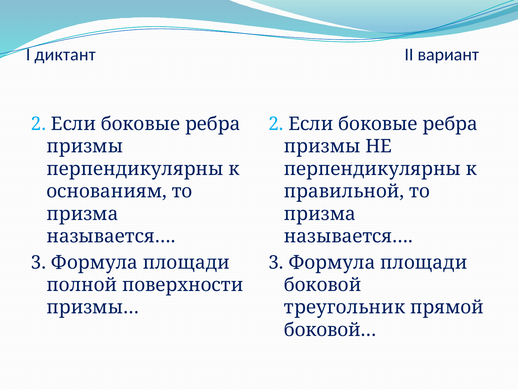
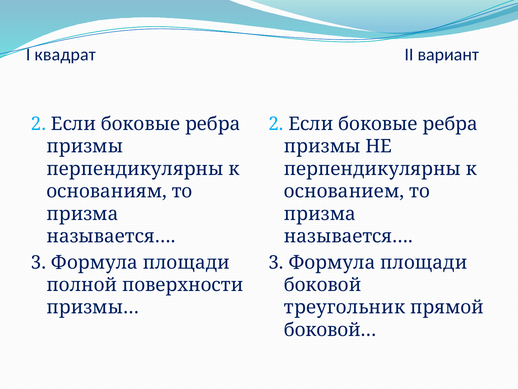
диктант: диктант -> квадрат
правильной: правильной -> основанием
